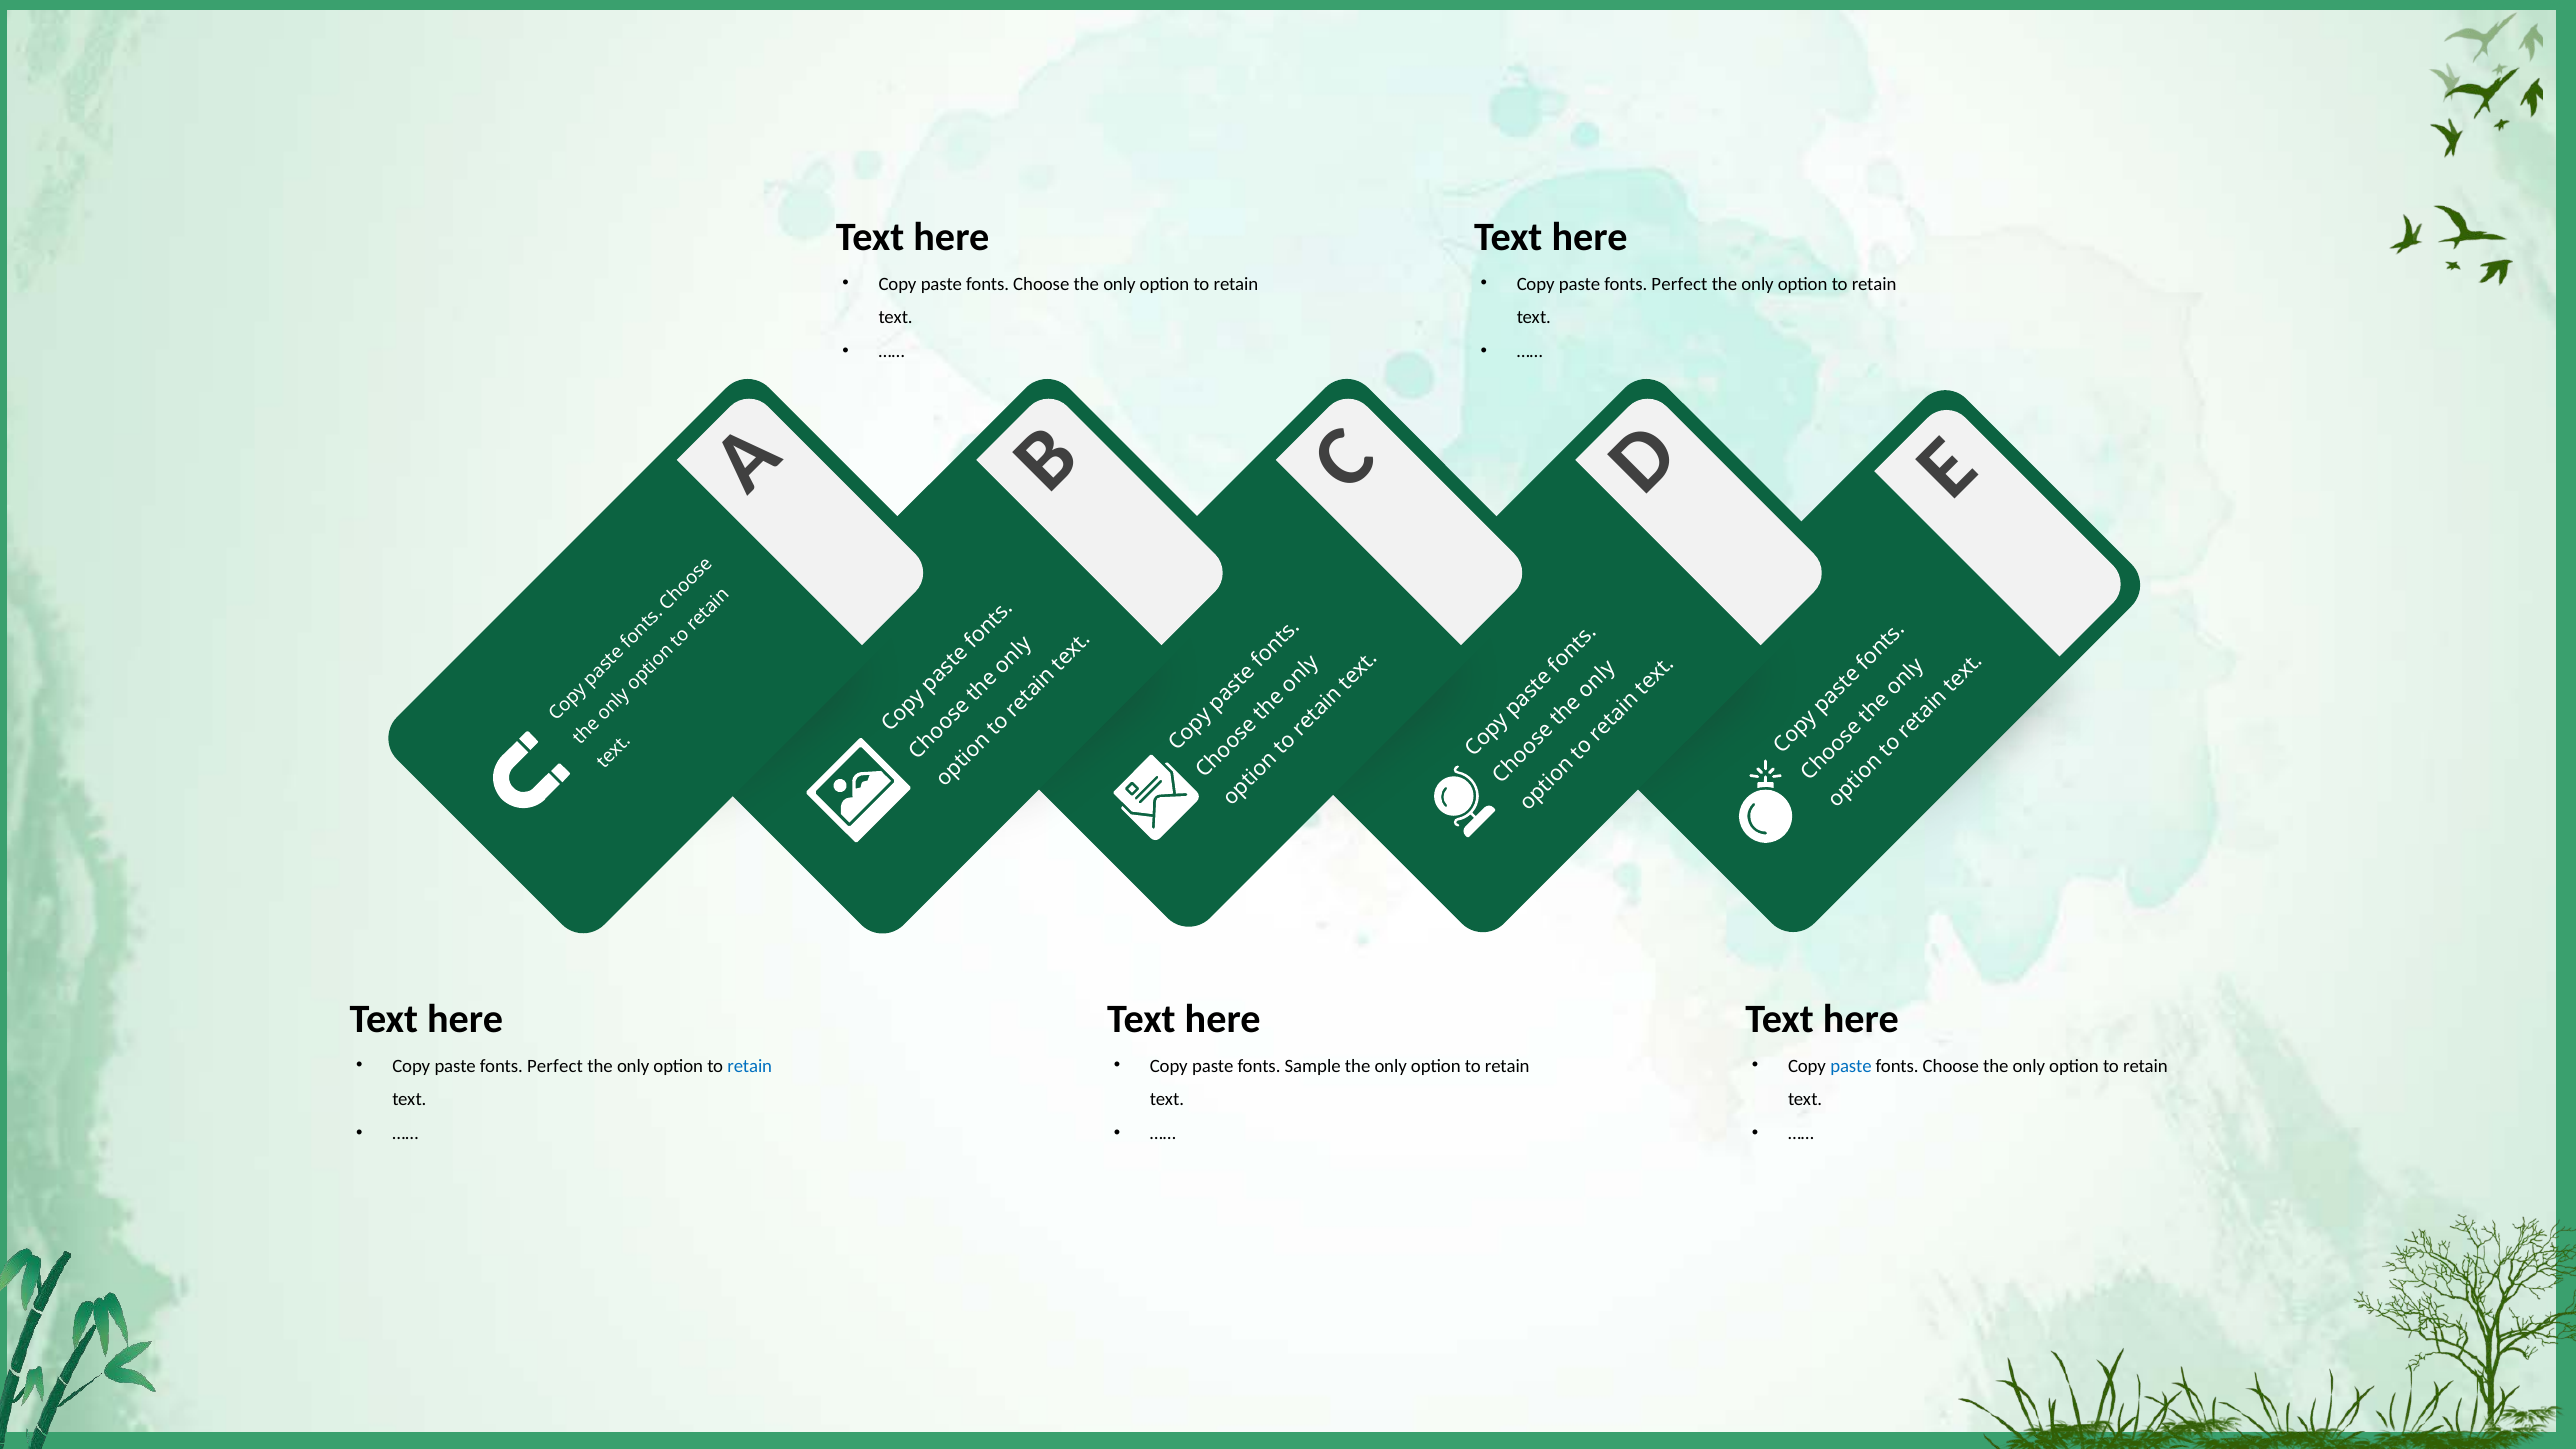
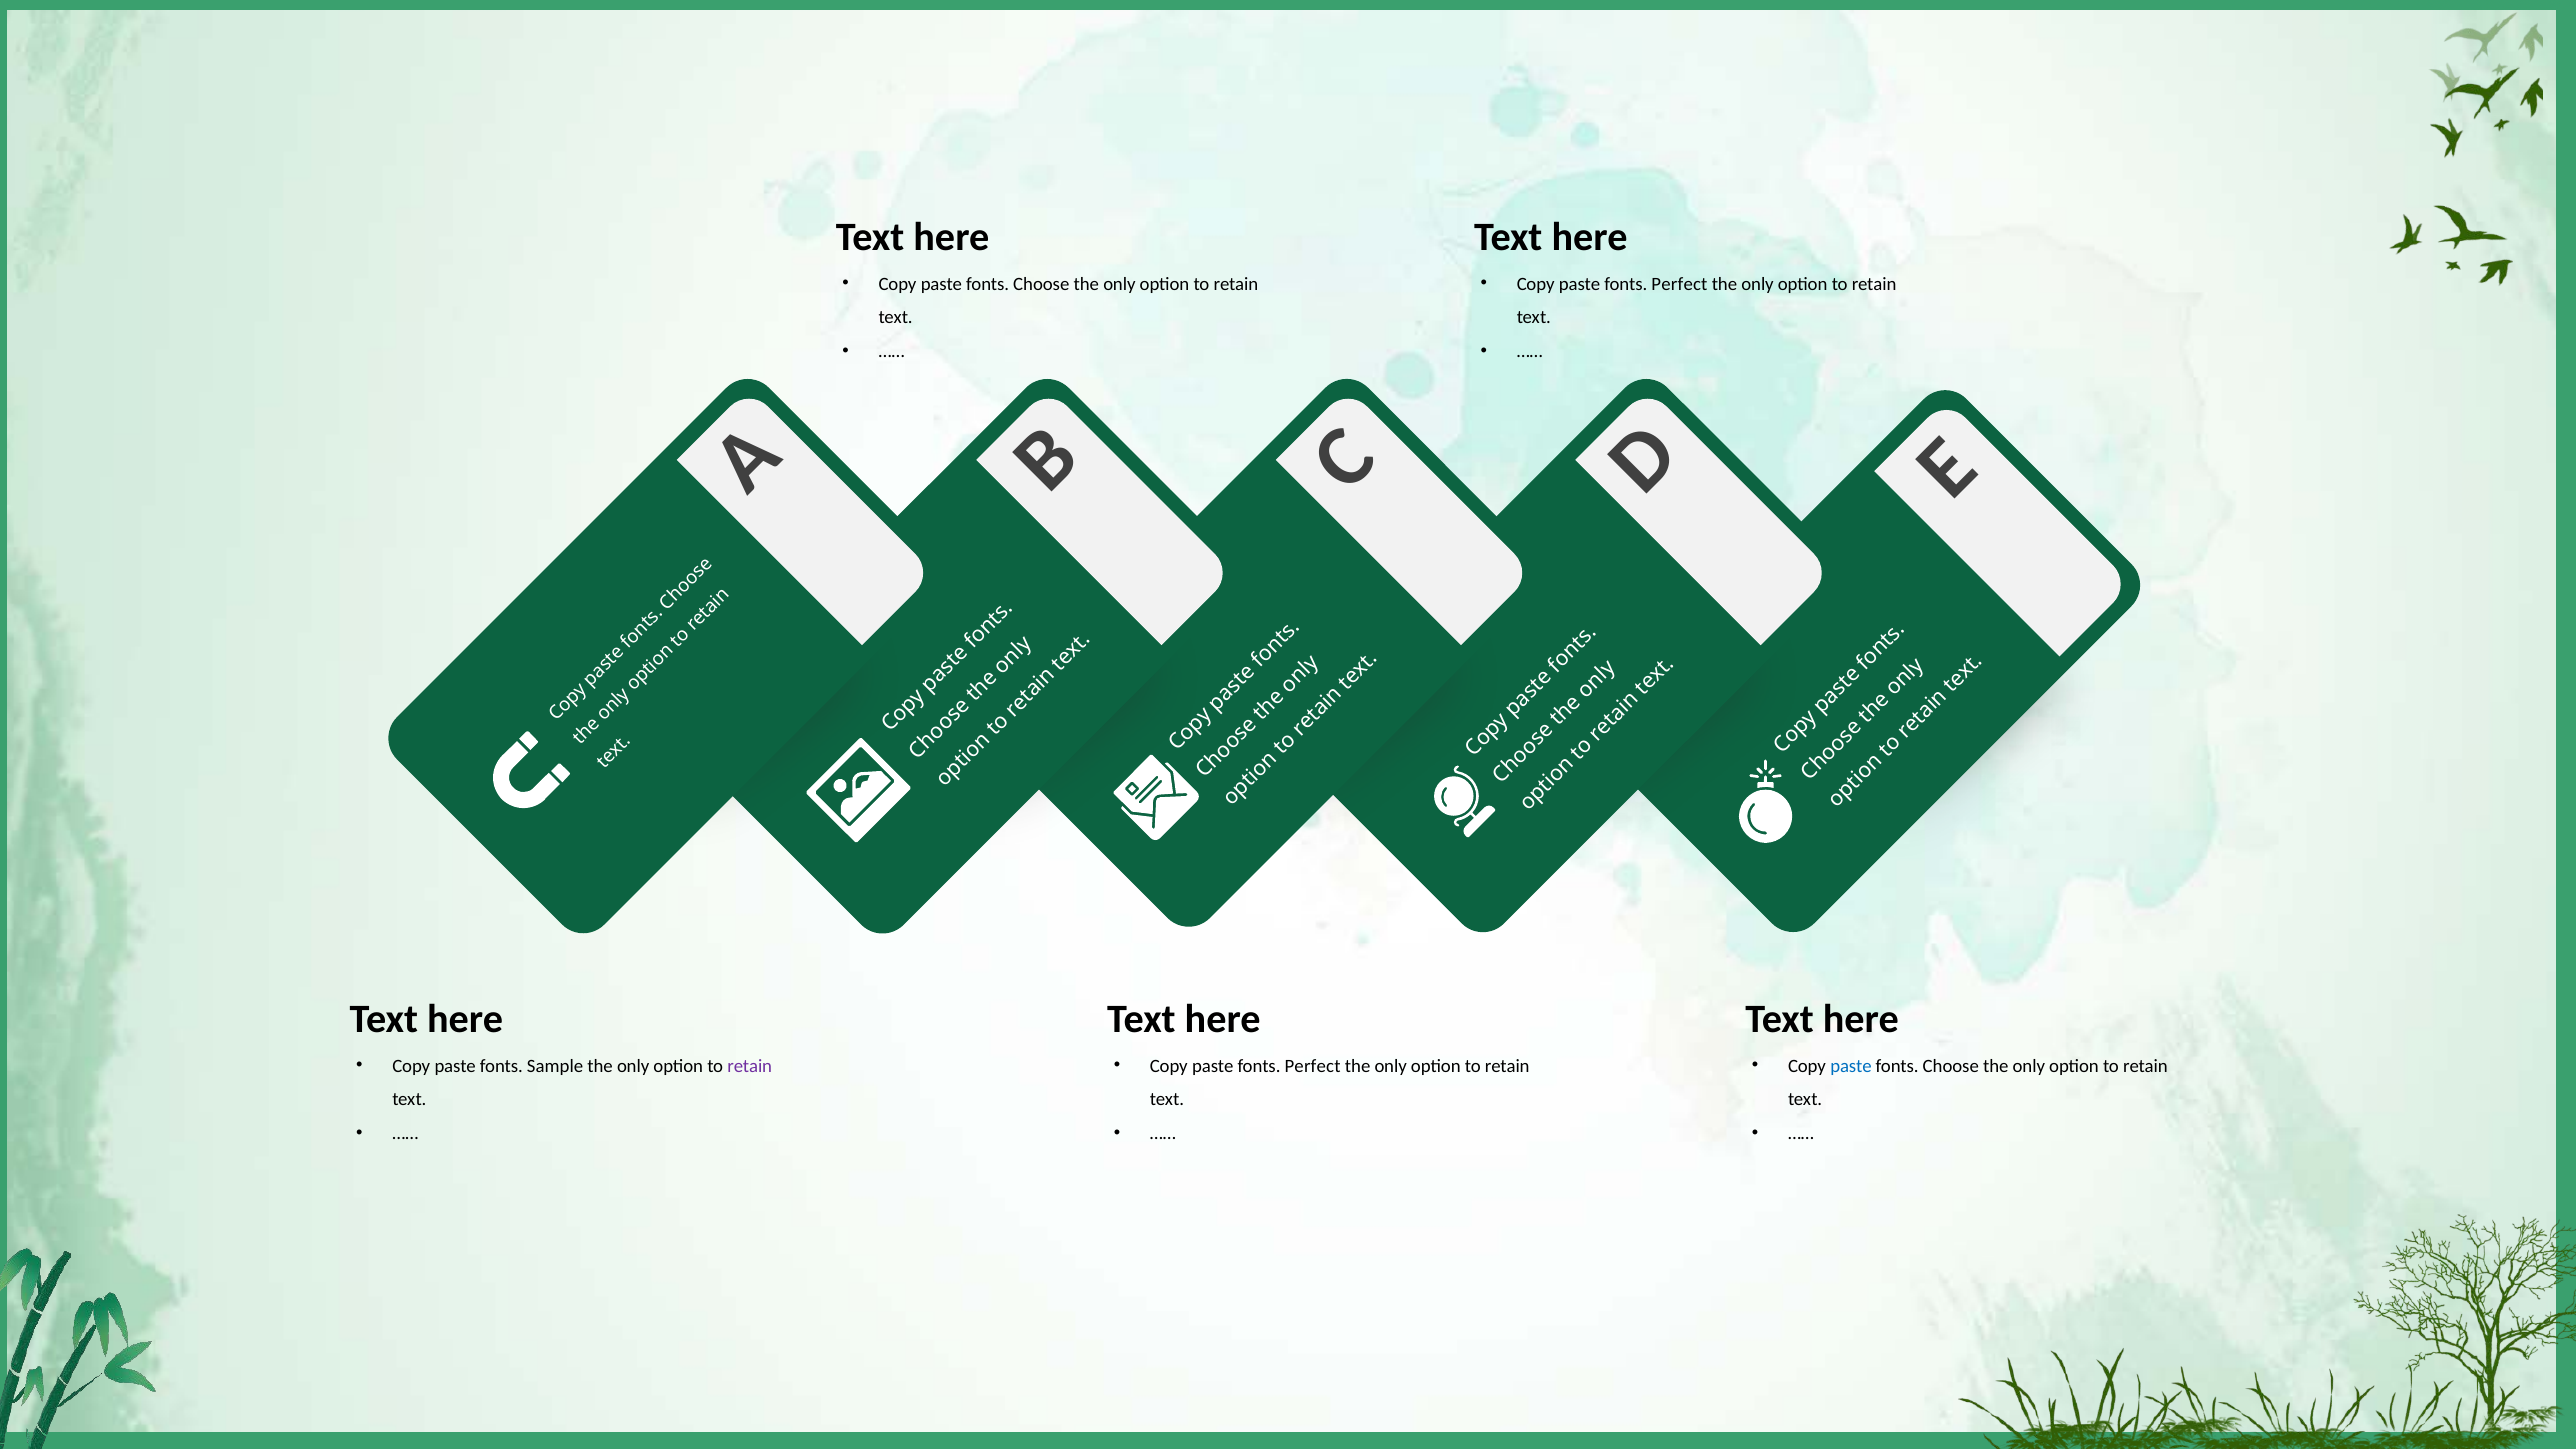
Perfect at (555, 1066): Perfect -> Sample
retain at (750, 1066) colour: blue -> purple
Sample at (1313, 1066): Sample -> Perfect
